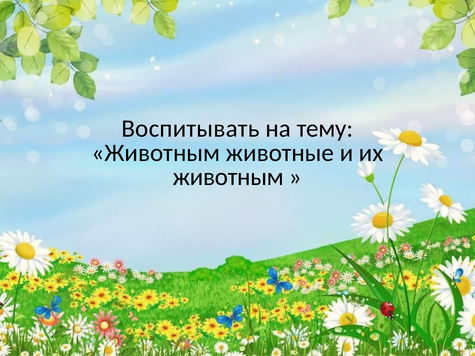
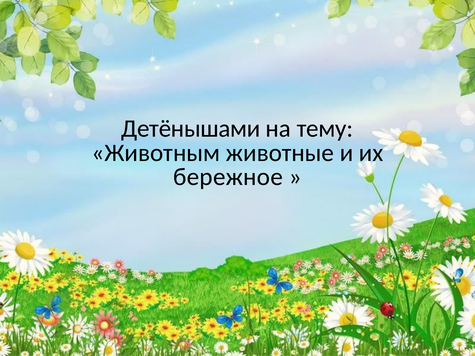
Воспитывать: Воспитывать -> Детёнышами
животным at (228, 177): животным -> бережное
